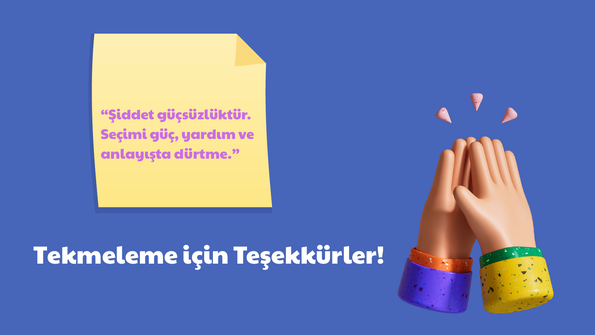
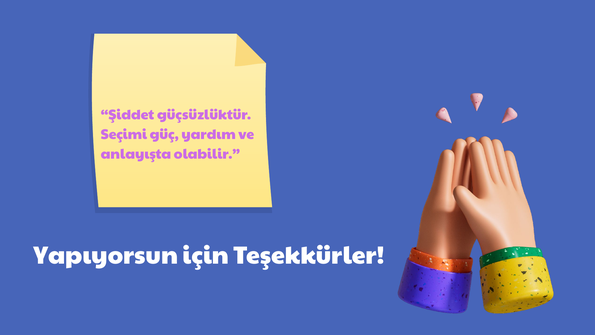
dürtme: dürtme -> olabilir
Tekmeleme: Tekmeleme -> Yapıyorsun
